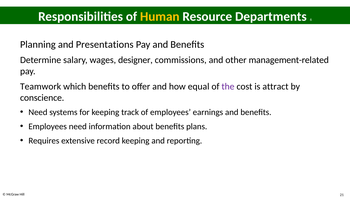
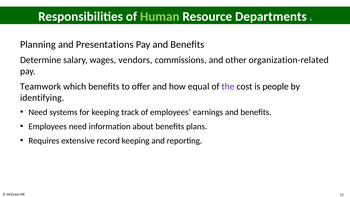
Human colour: yellow -> light green
designer: designer -> vendors
management-related: management-related -> organization-related
attract: attract -> people
conscience: conscience -> identifying
